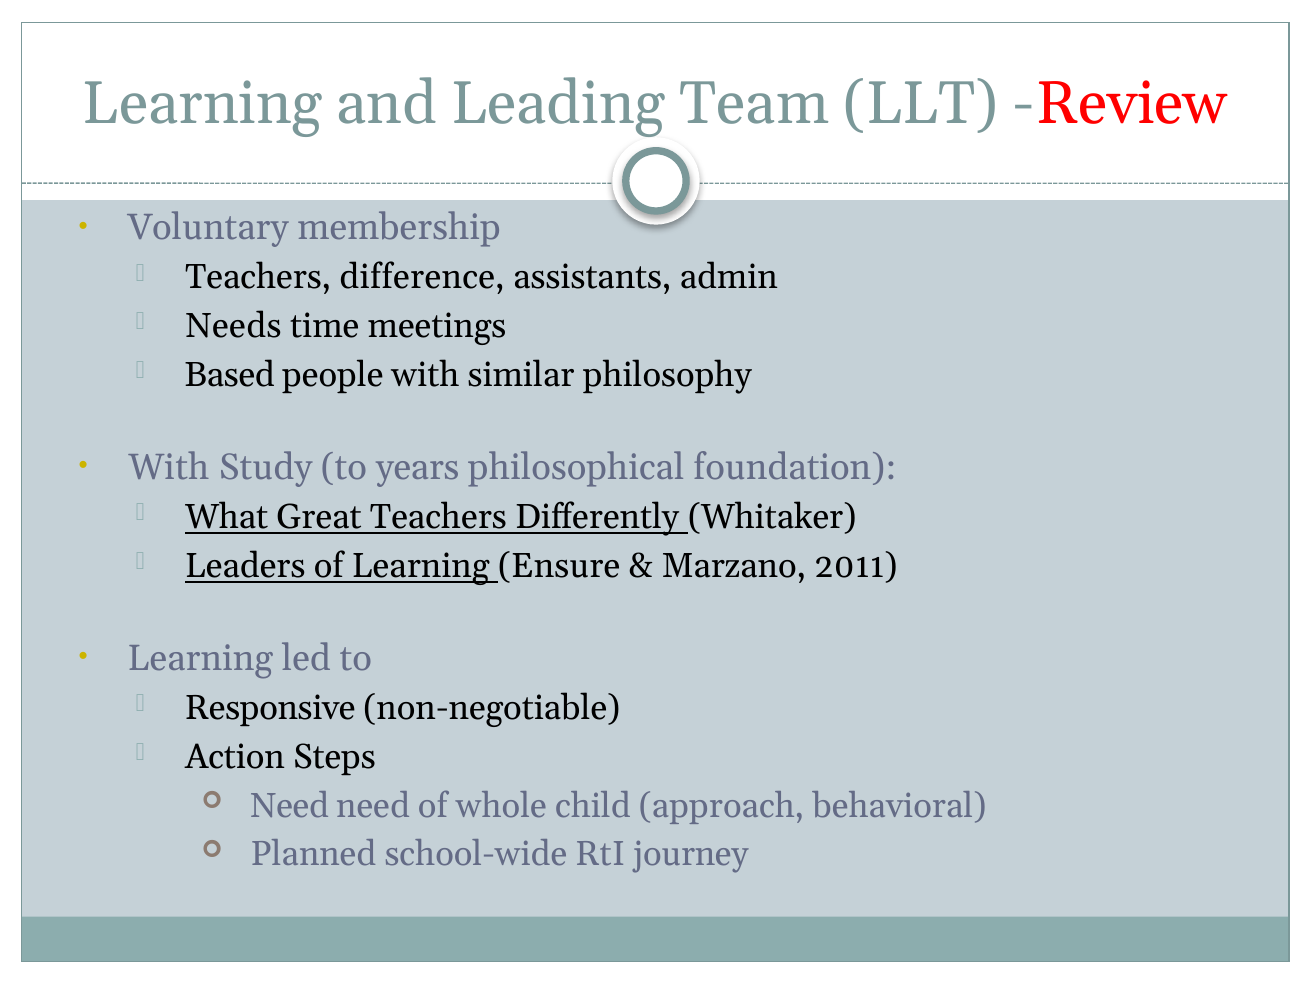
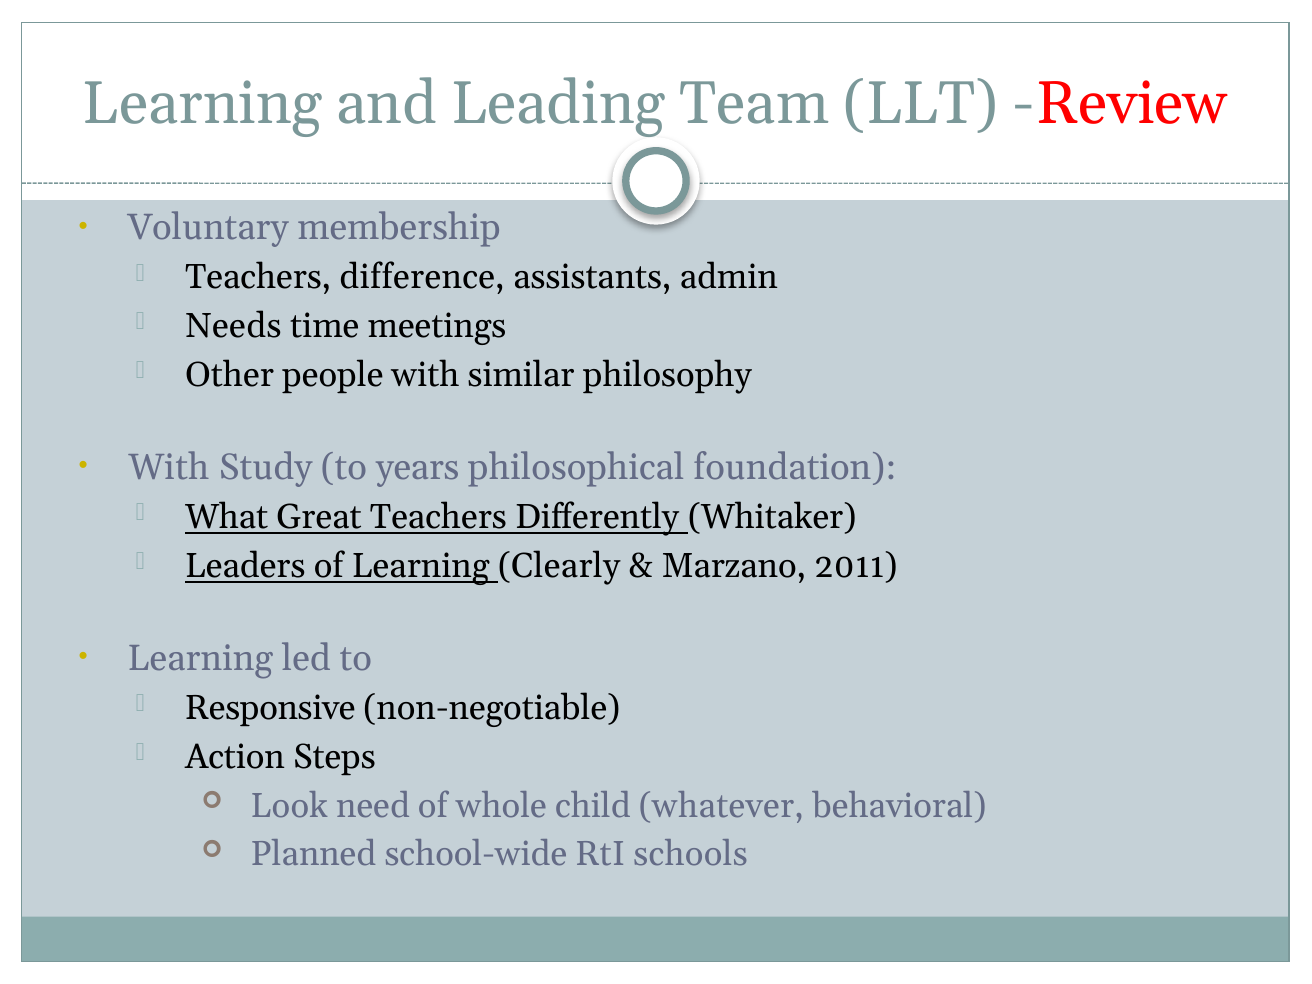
Based: Based -> Other
Ensure: Ensure -> Clearly
Need at (290, 806): Need -> Look
approach: approach -> whatever
journey: journey -> schools
